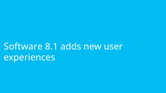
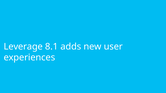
Software: Software -> Leverage
